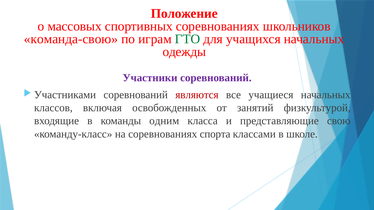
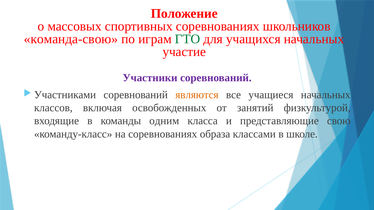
одежды: одежды -> участие
являются colour: red -> orange
спорта: спорта -> образа
